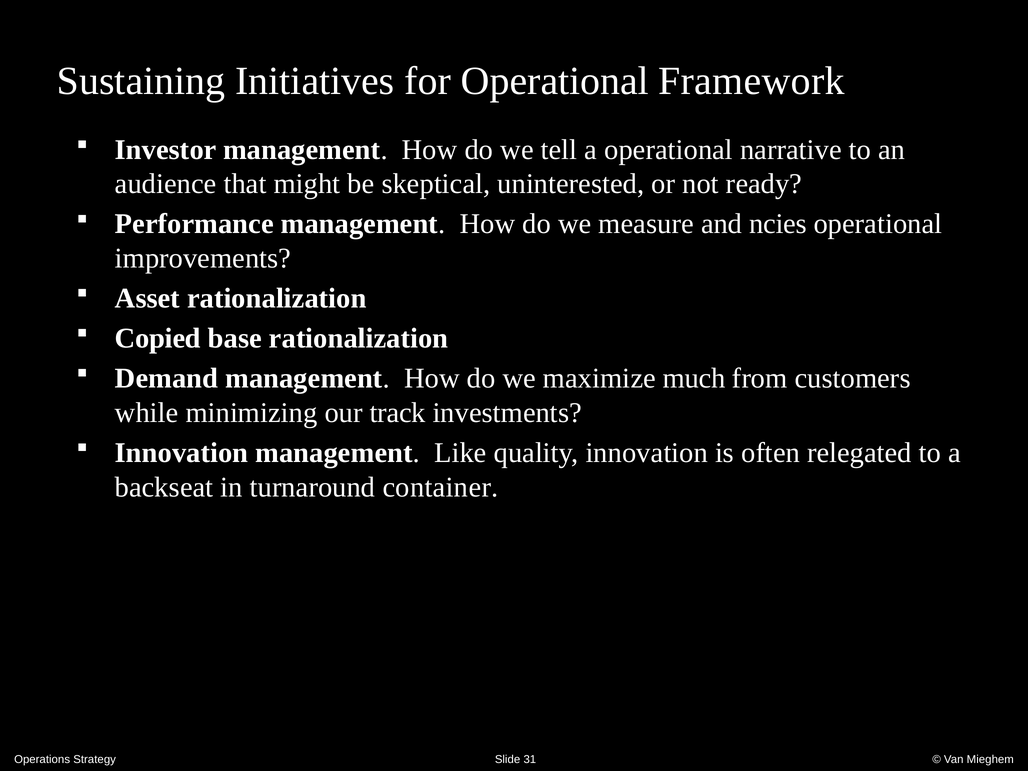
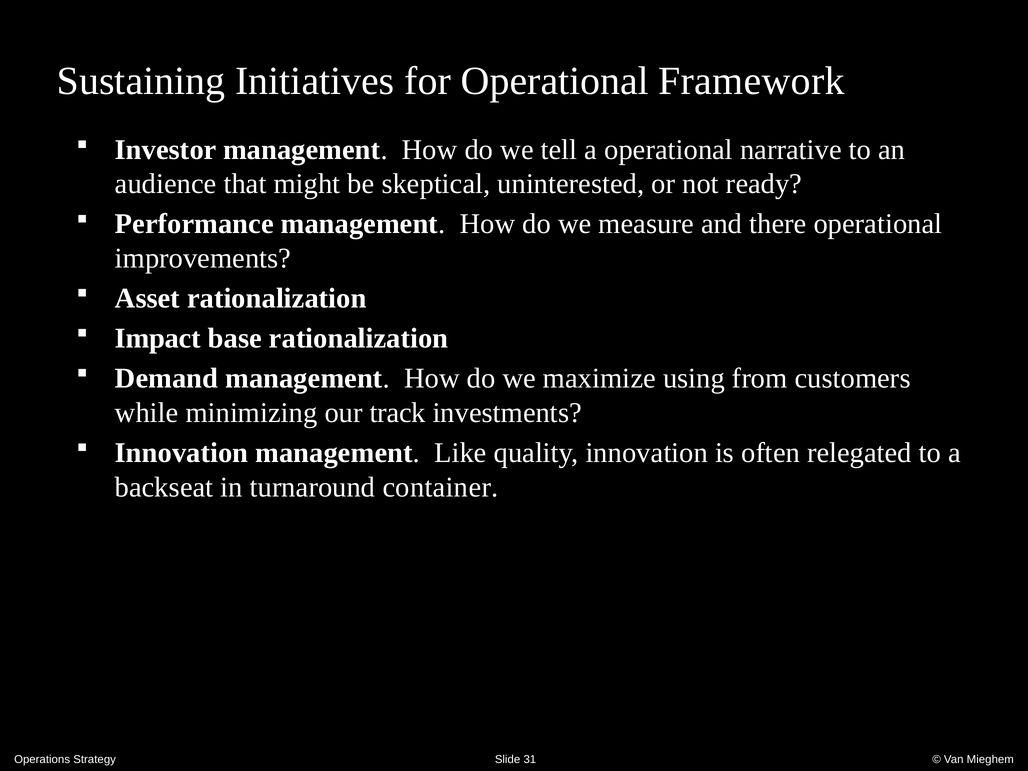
ncies: ncies -> there
Copied: Copied -> Impact
much: much -> using
